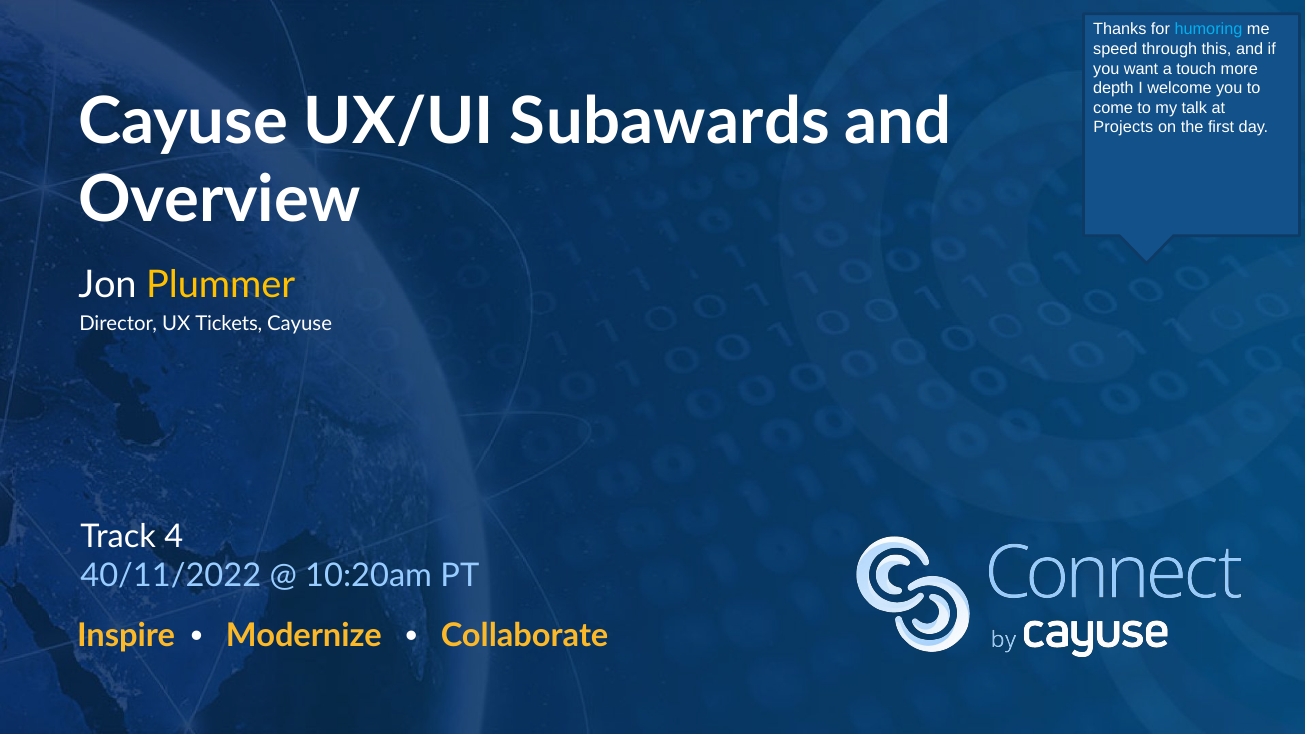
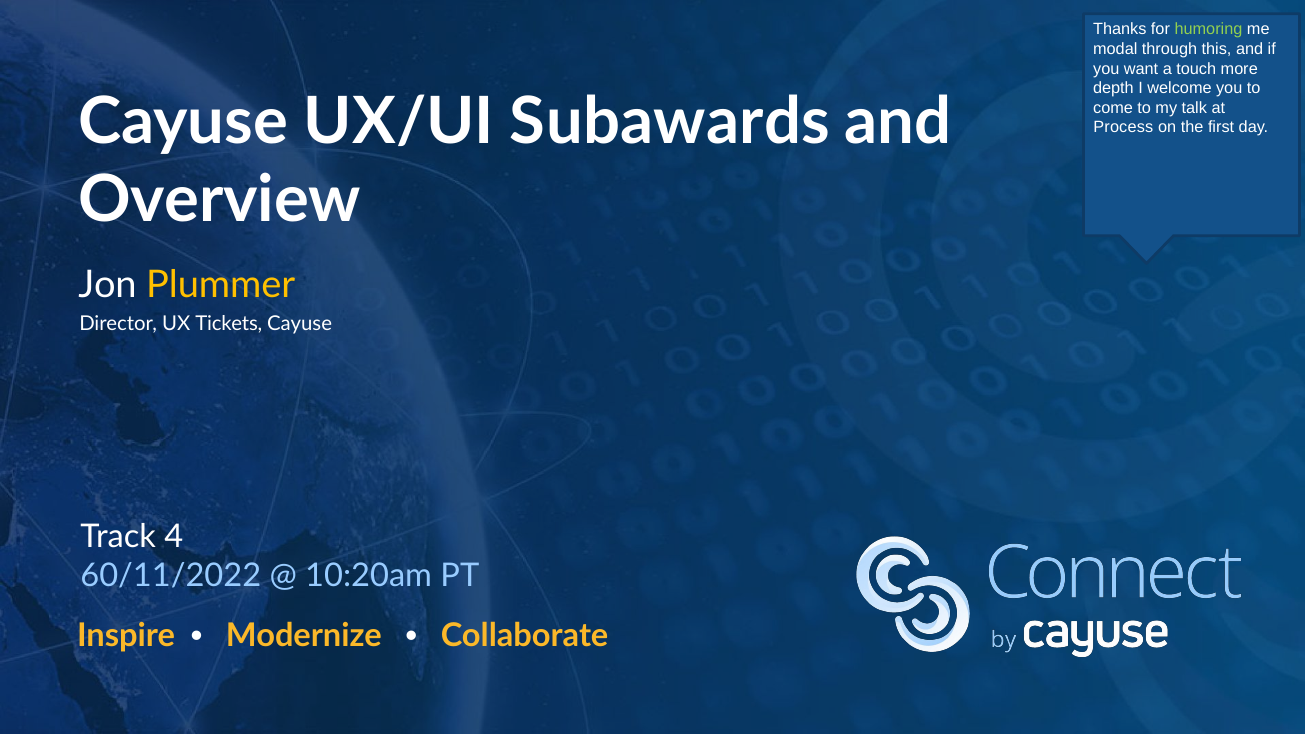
humoring colour: light blue -> light green
speed: speed -> modal
Projects: Projects -> Process
40/11/2022: 40/11/2022 -> 60/11/2022
